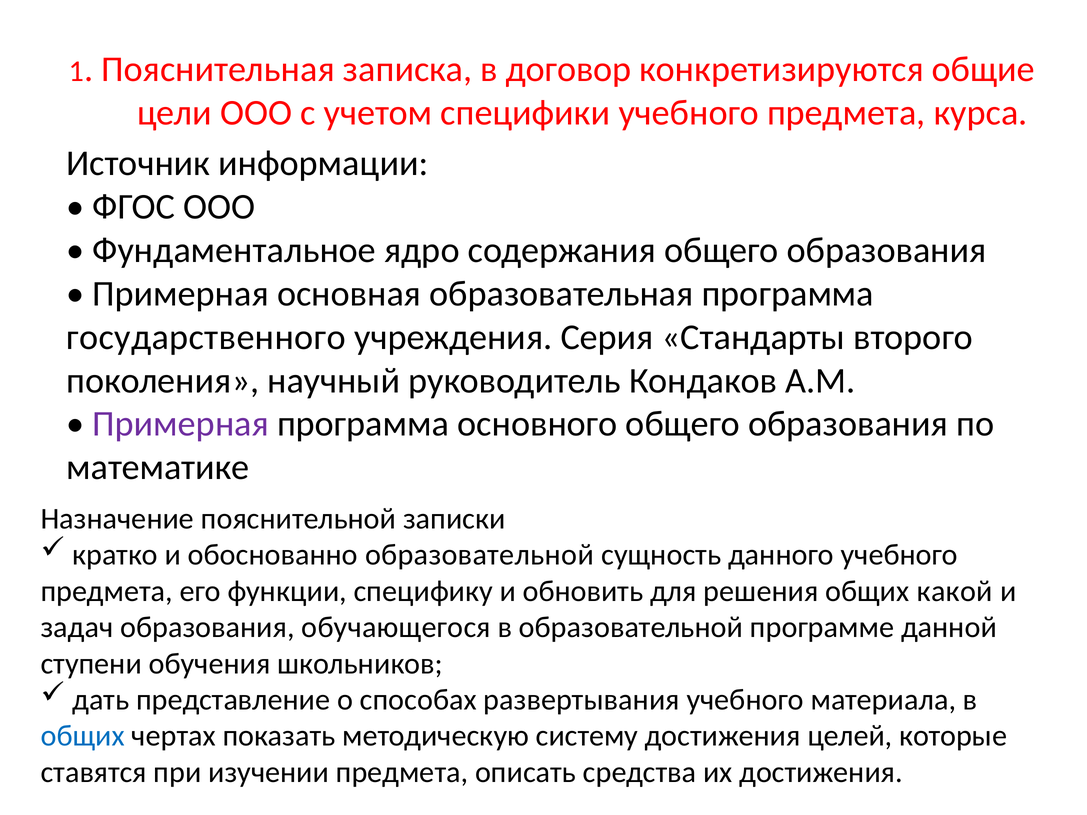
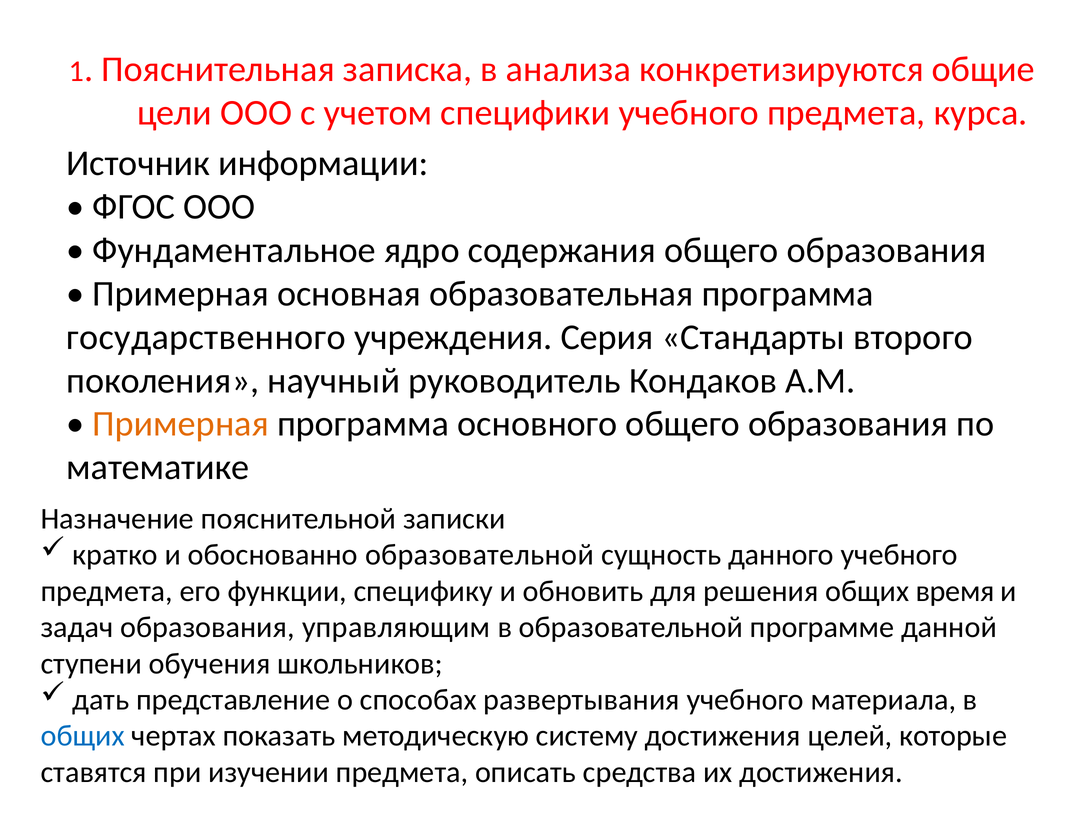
договор: договор -> анализа
Примерная at (181, 424) colour: purple -> orange
какой: какой -> время
обучающегося: обучающегося -> управляющим
